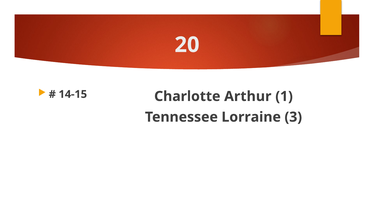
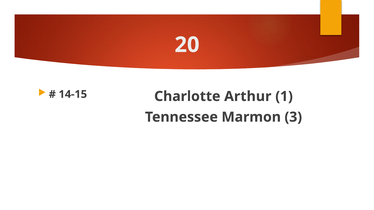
Lorraine: Lorraine -> Marmon
